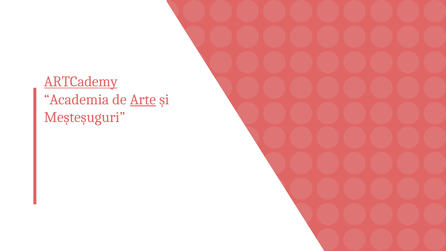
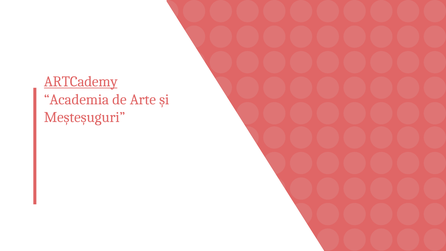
Arte underline: present -> none
